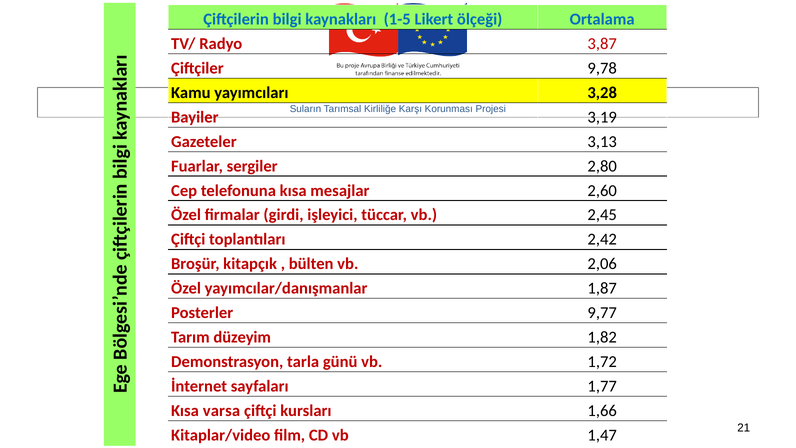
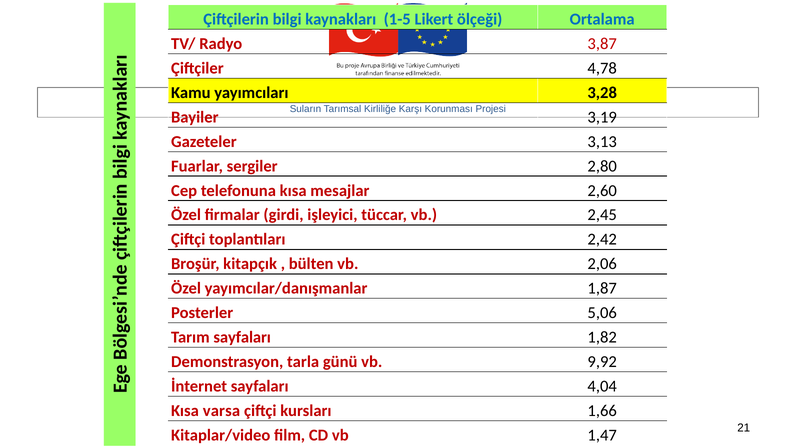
9,78: 9,78 -> 4,78
9,77: 9,77 -> 5,06
Tarım düzeyim: düzeyim -> sayfaları
1,72: 1,72 -> 9,92
1,77: 1,77 -> 4,04
